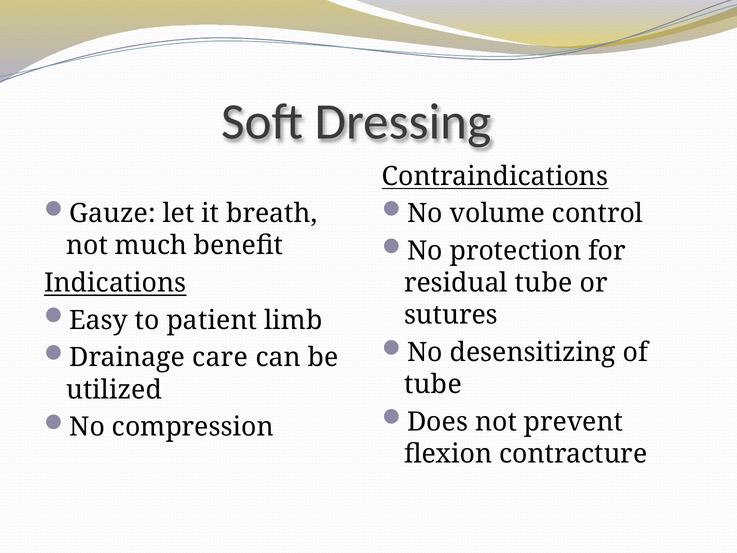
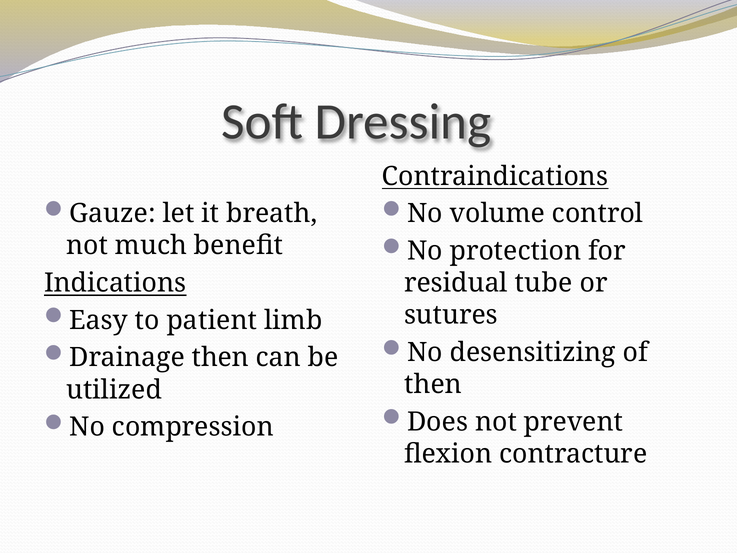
Drainage care: care -> then
tube at (433, 384): tube -> then
